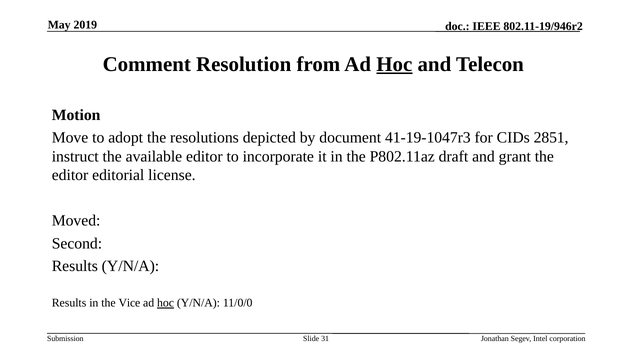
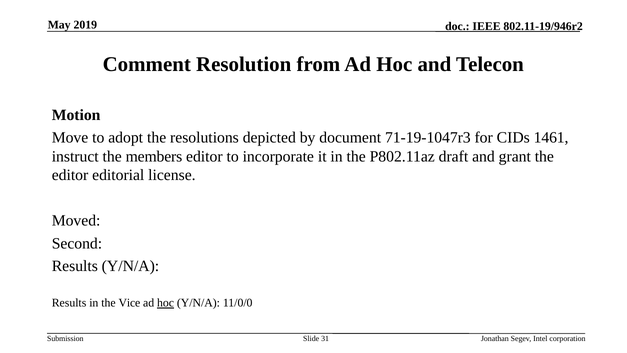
Hoc at (394, 64) underline: present -> none
41-19-1047r3: 41-19-1047r3 -> 71-19-1047r3
2851: 2851 -> 1461
available: available -> members
